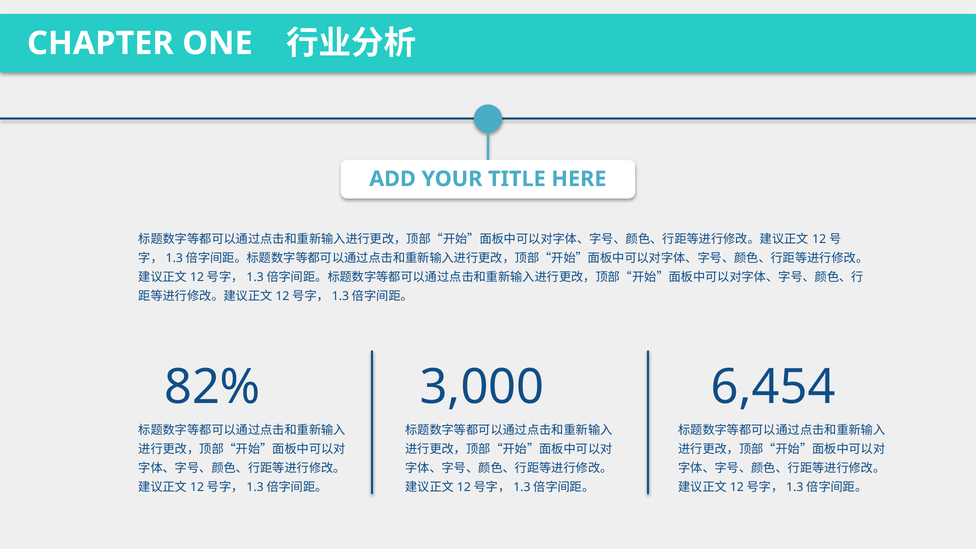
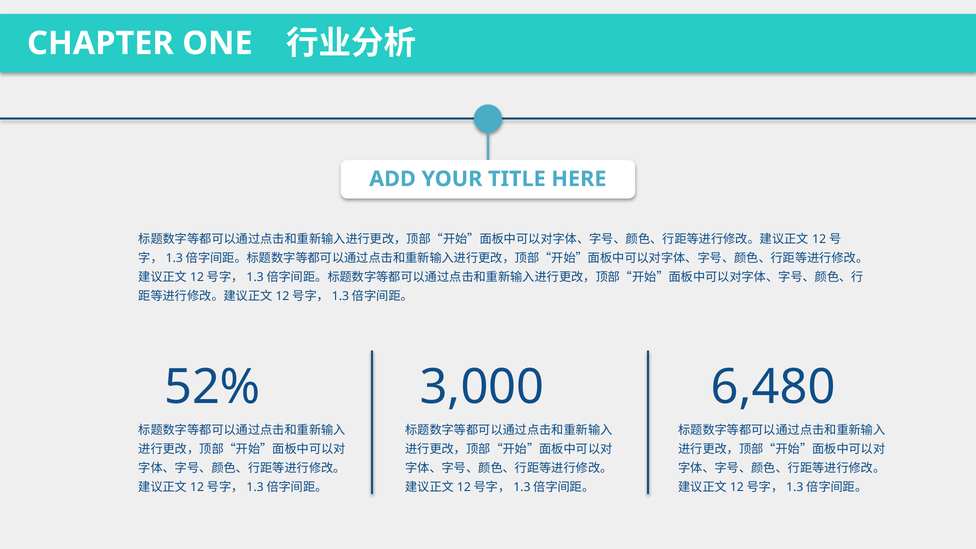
82%: 82% -> 52%
6,454: 6,454 -> 6,480
